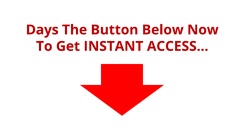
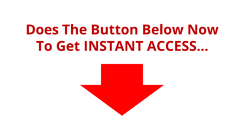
Days: Days -> Does
